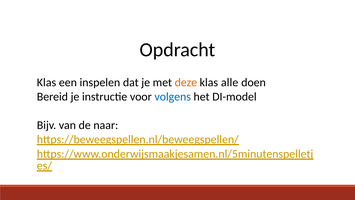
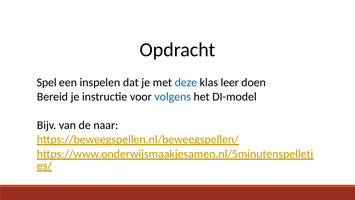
Klas at (47, 82): Klas -> Spel
deze colour: orange -> blue
alle: alle -> leer
